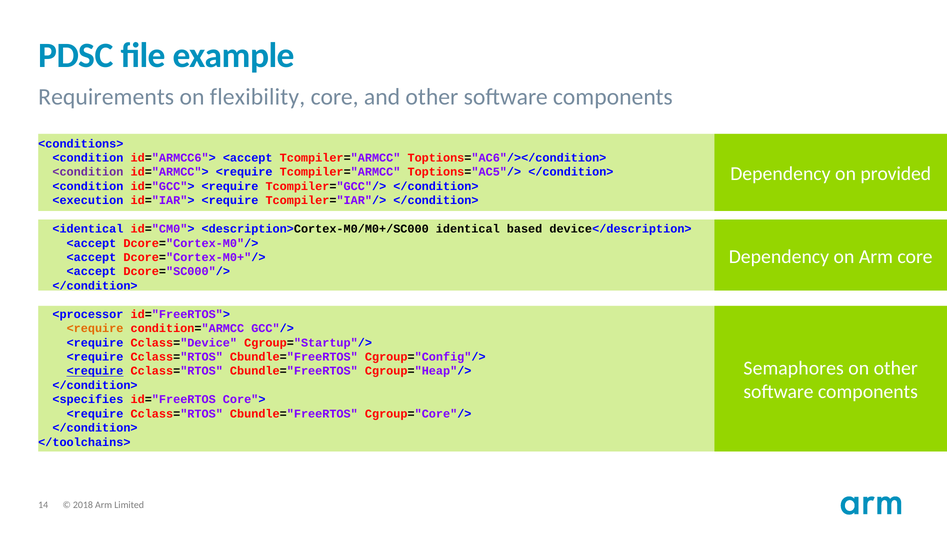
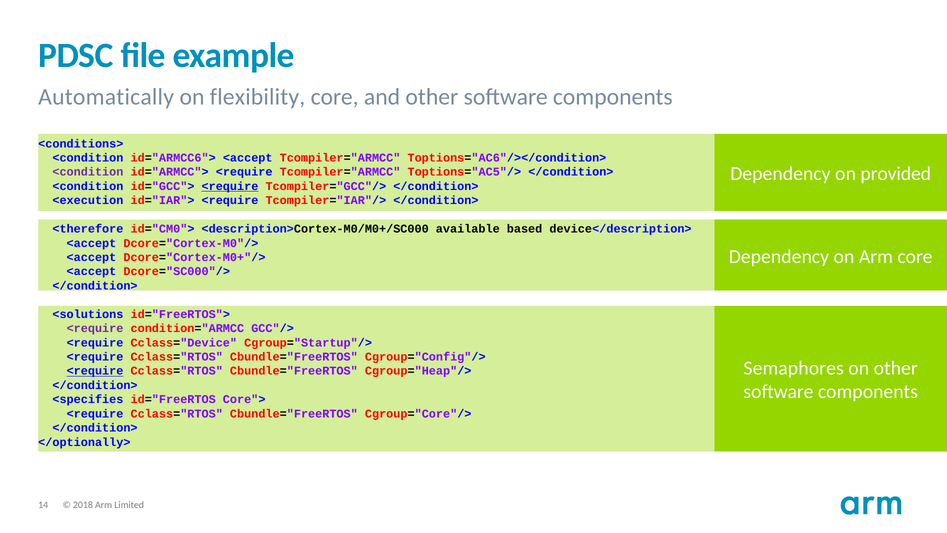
Requirements: Requirements -> Automatically
<require at (230, 186) underline: none -> present
<identical: <identical -> <therefore
identical: identical -> available
<processor: <processor -> <solutions
<require at (95, 328) colour: orange -> purple
</toolchains>: </toolchains> -> </optionally>
